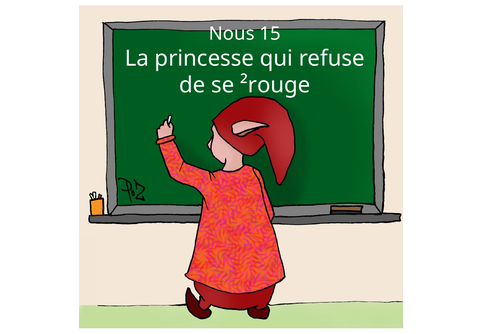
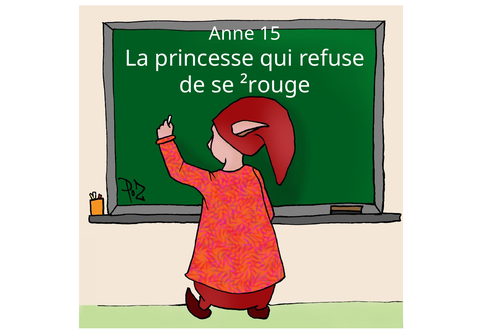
Nous: Nous -> Anne
